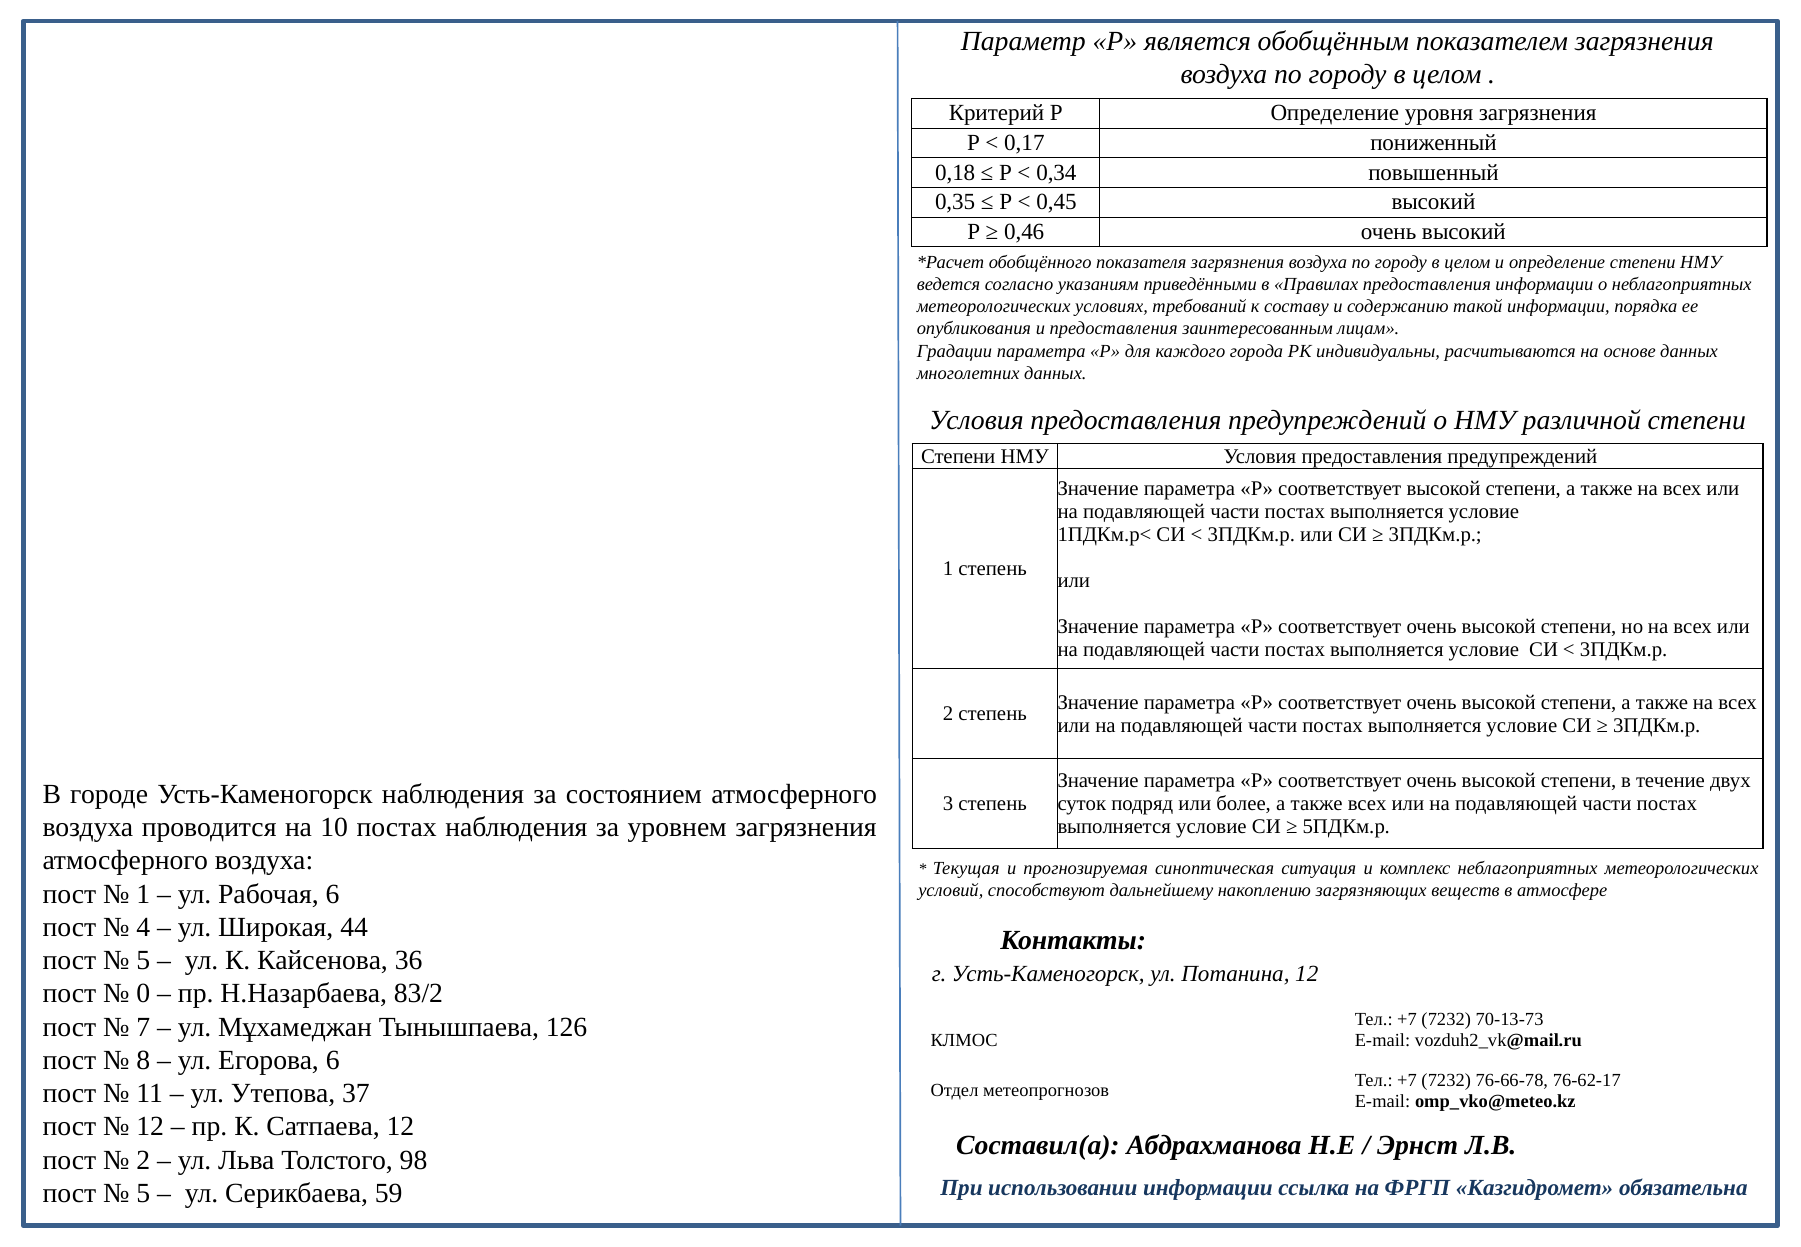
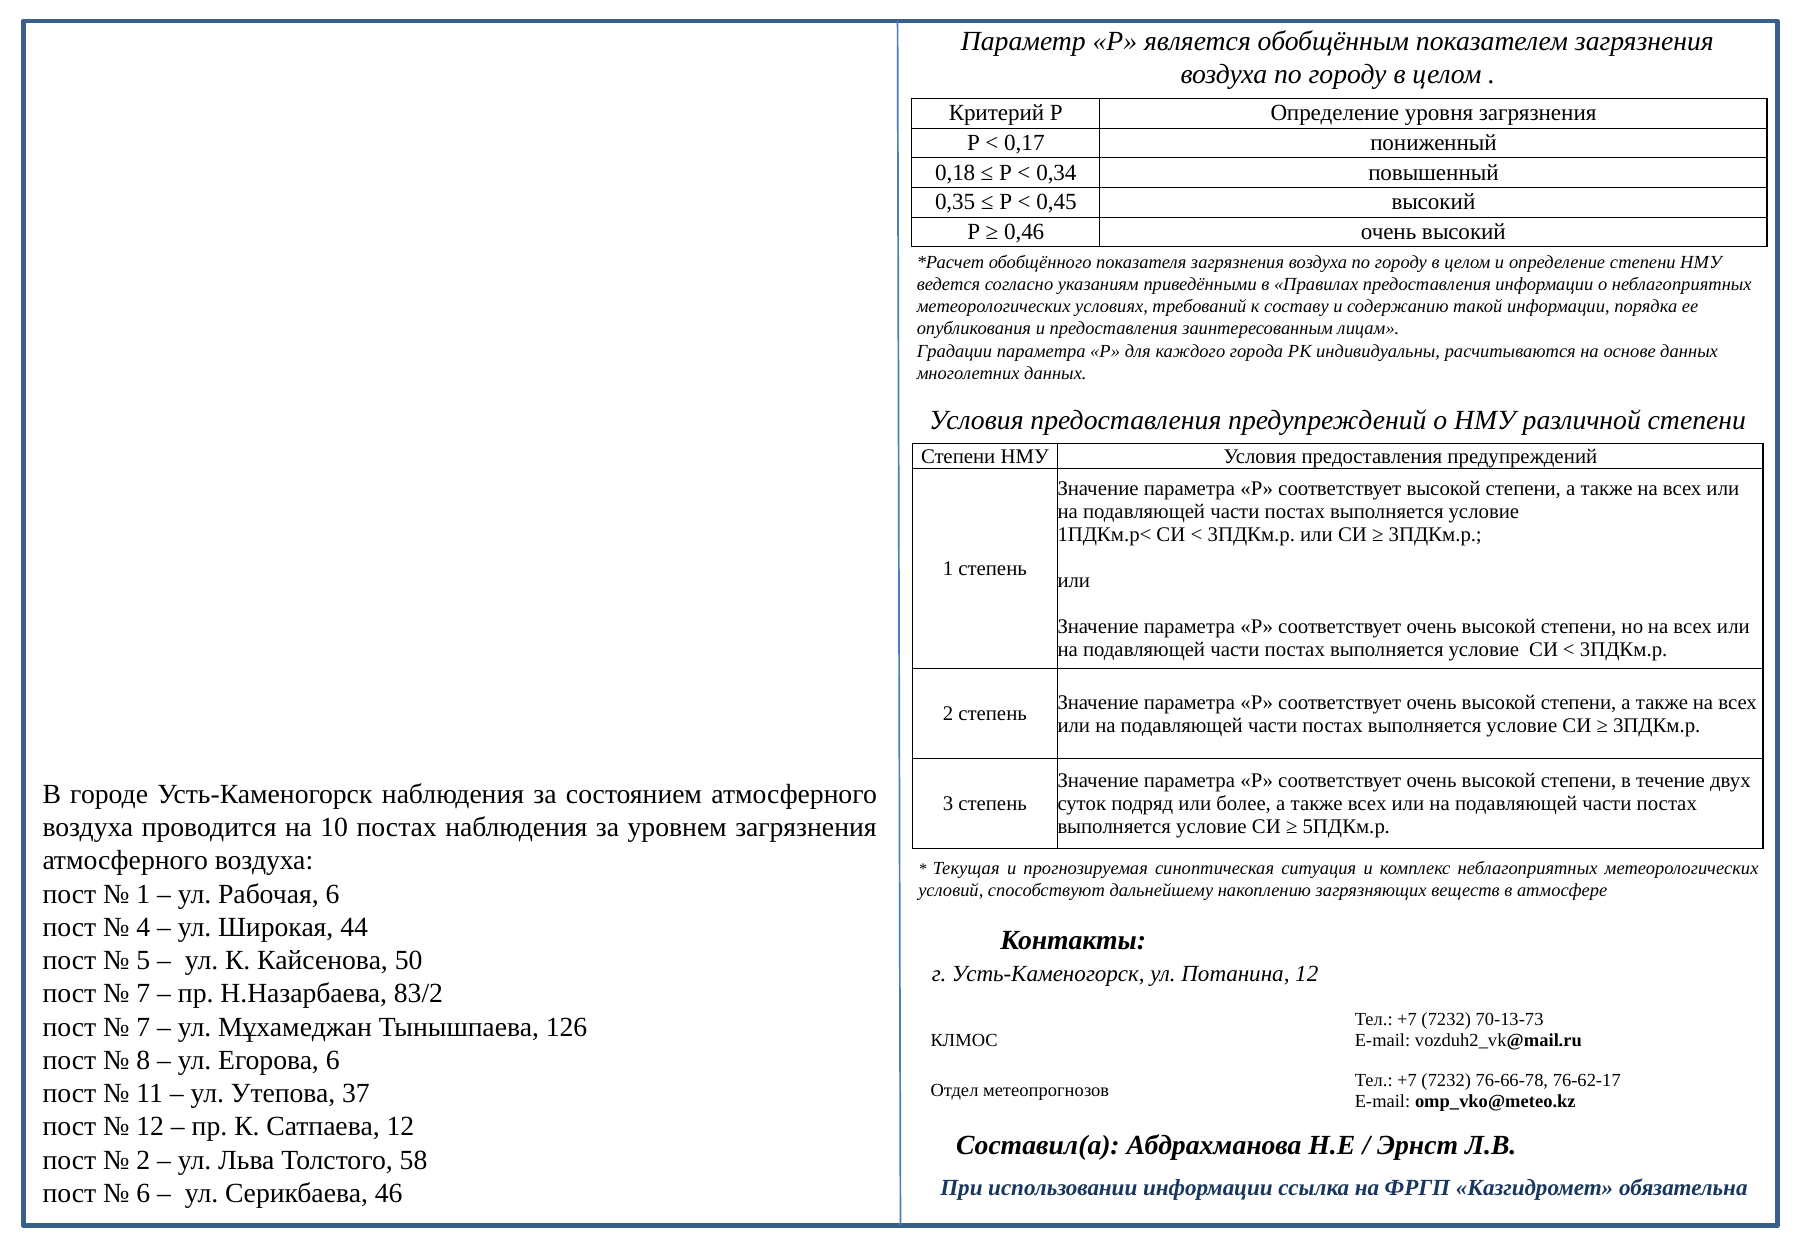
36: 36 -> 50
0 at (143, 994): 0 -> 7
98: 98 -> 58
5 at (143, 1193): 5 -> 6
59: 59 -> 46
